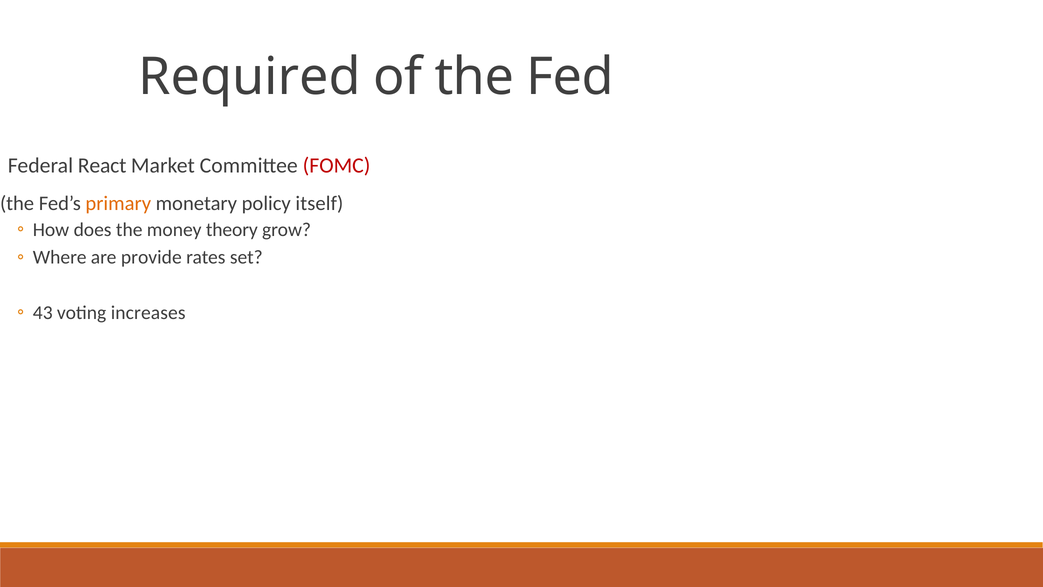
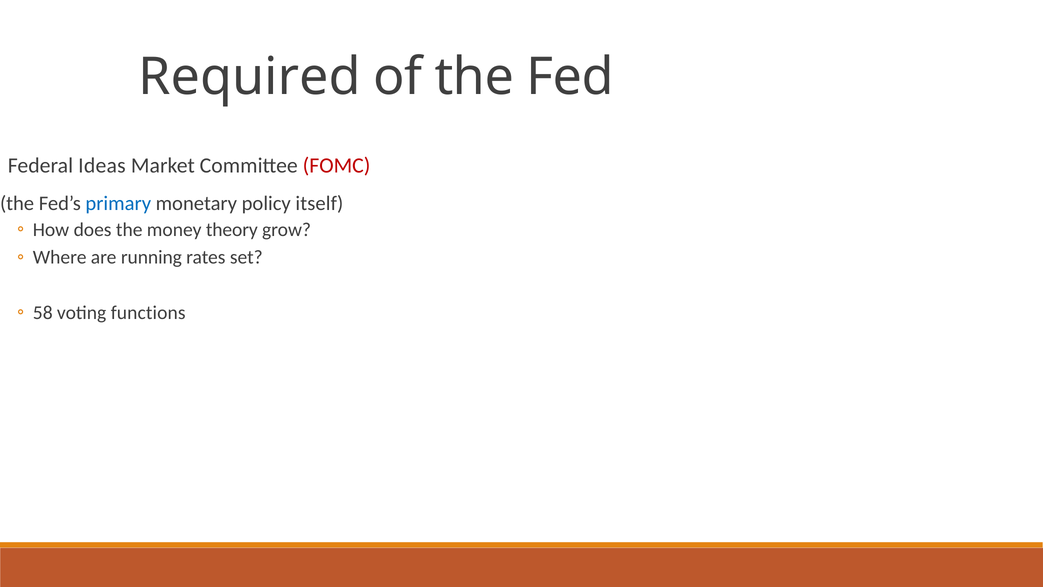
React: React -> Ideas
primary colour: orange -> blue
provide: provide -> running
43: 43 -> 58
increases: increases -> functions
